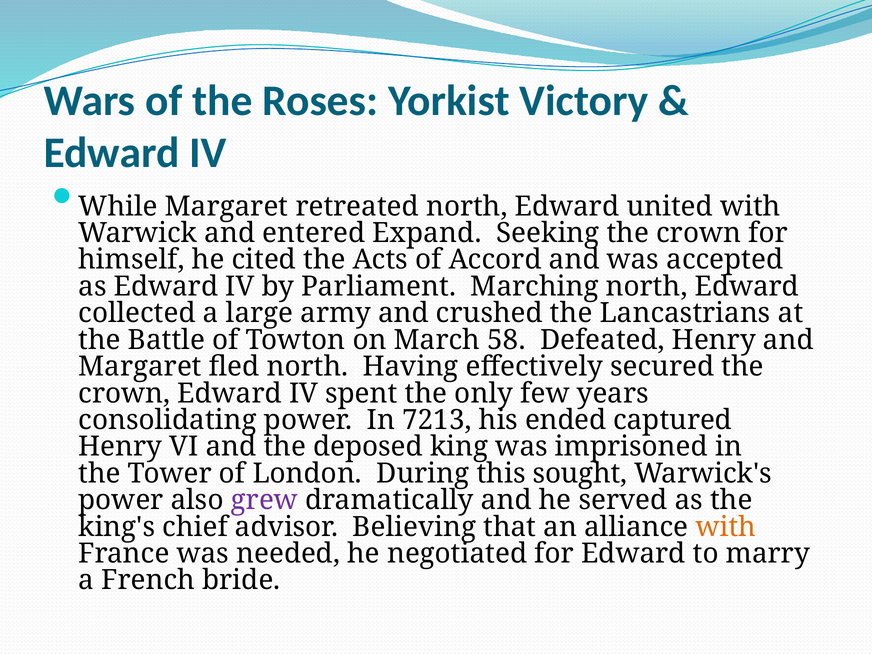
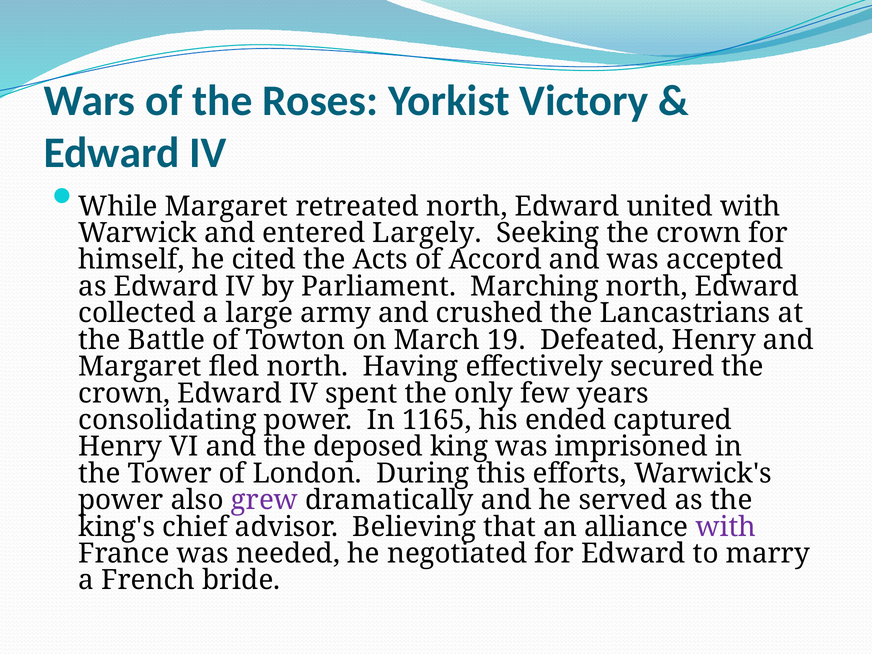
Expand: Expand -> Largely
58: 58 -> 19
7213: 7213 -> 1165
sought: sought -> efforts
with at (726, 527) colour: orange -> purple
